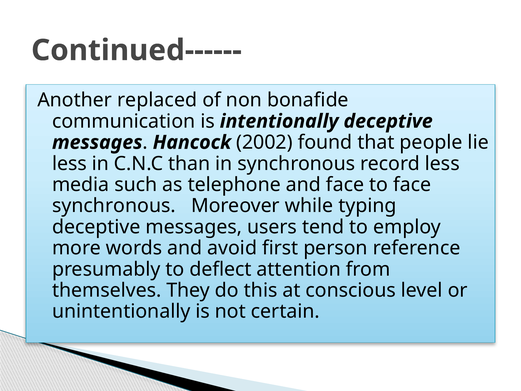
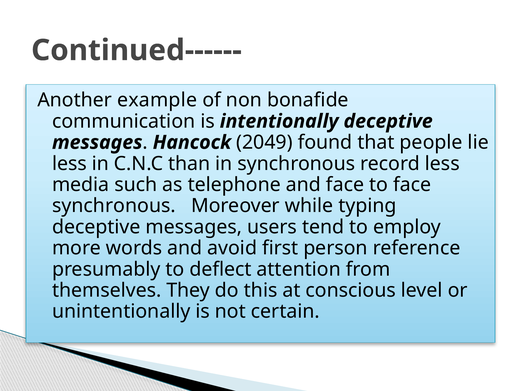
replaced: replaced -> example
2002: 2002 -> 2049
